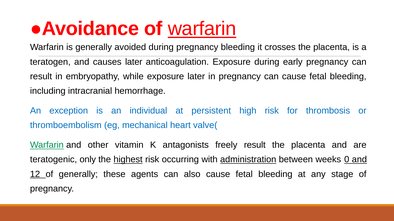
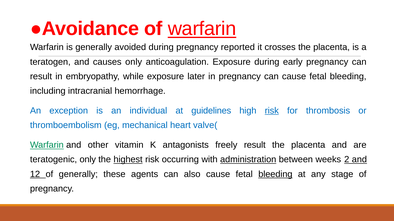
pregnancy bleeding: bleeding -> reported
causes later: later -> only
persistent: persistent -> guidelines
risk at (272, 111) underline: none -> present
0: 0 -> 2
bleeding at (275, 175) underline: none -> present
